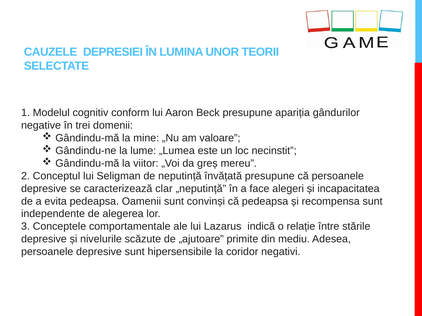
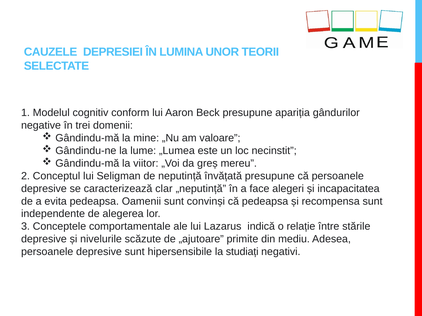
coridor: coridor -> studiați
